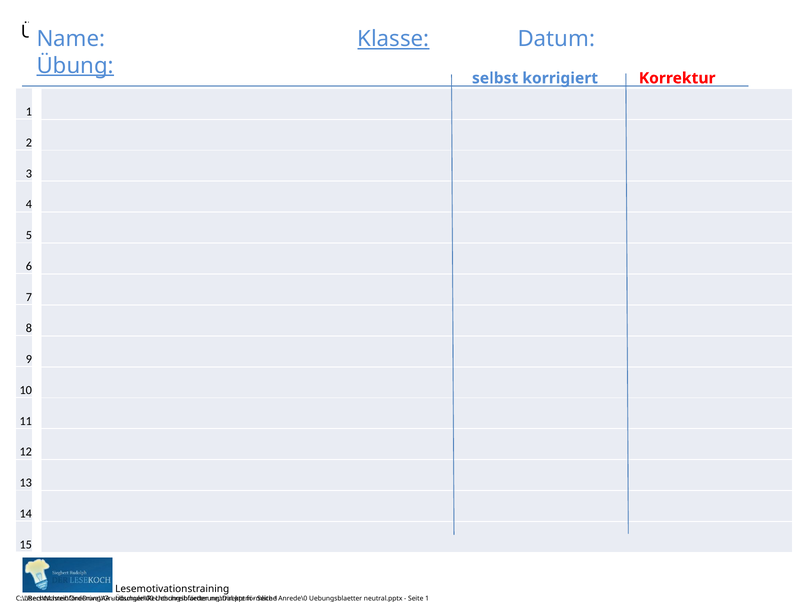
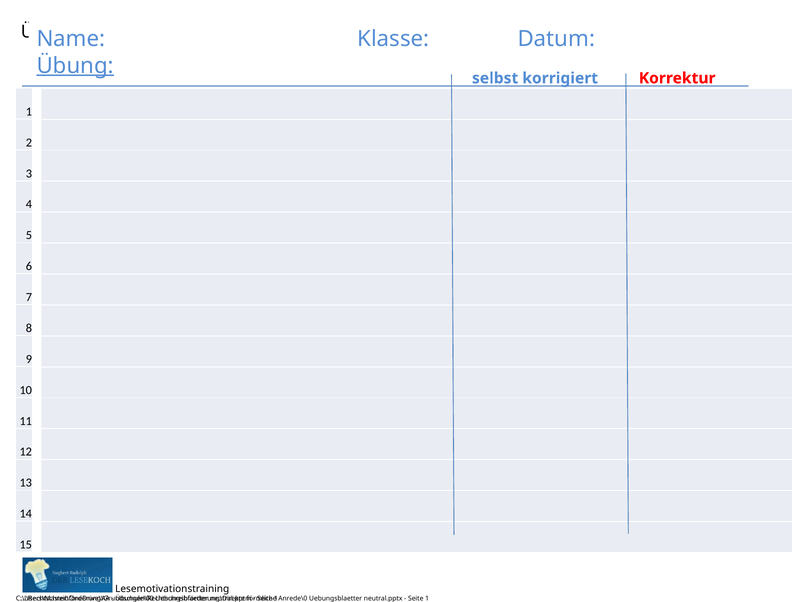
Klasse underline: present -> none
